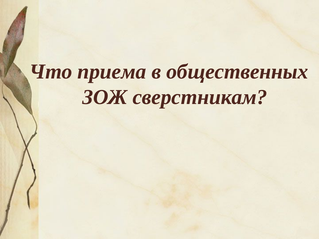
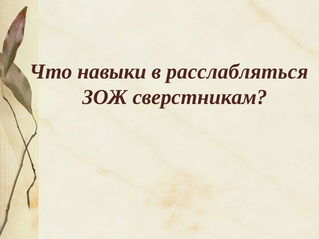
приема: приема -> навыки
общественных: общественных -> расслабляться
